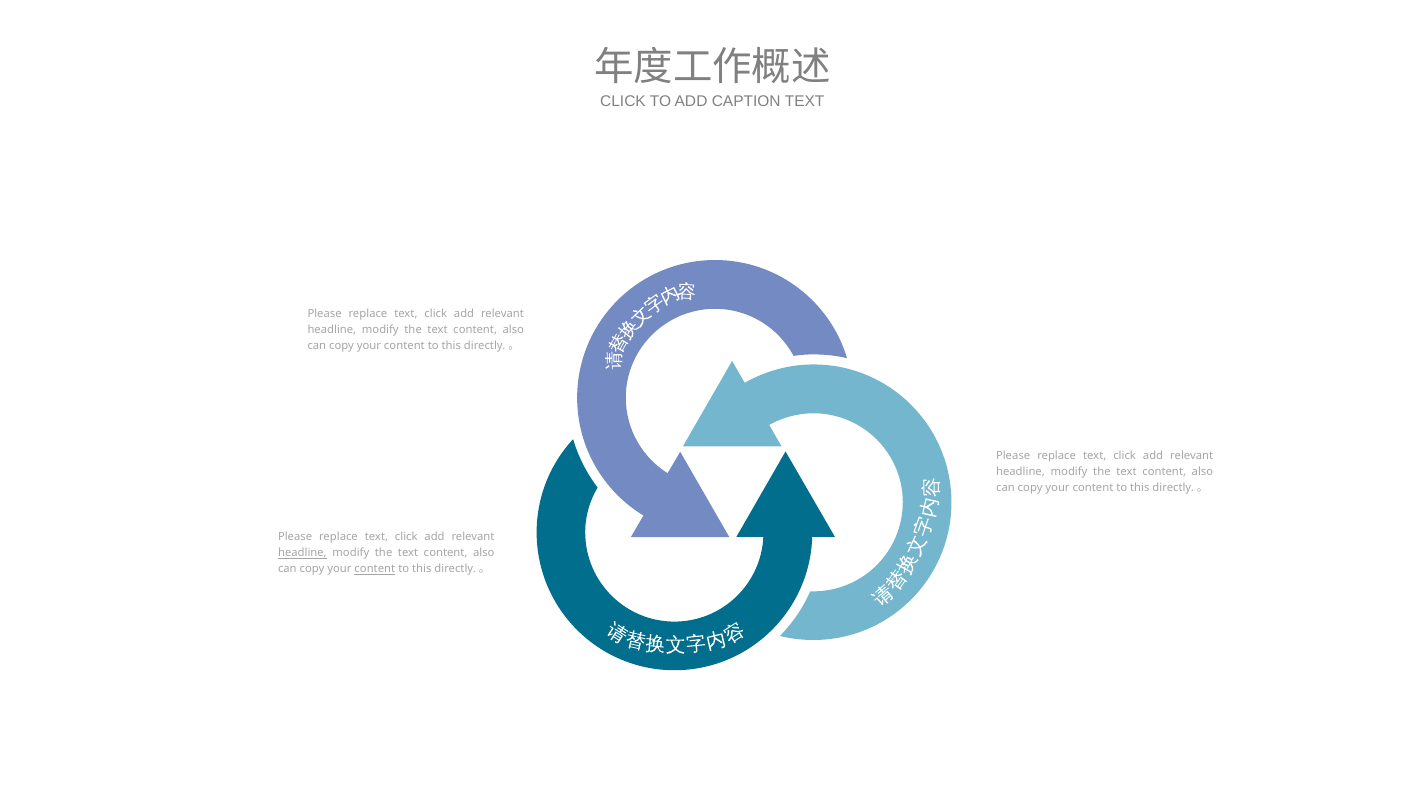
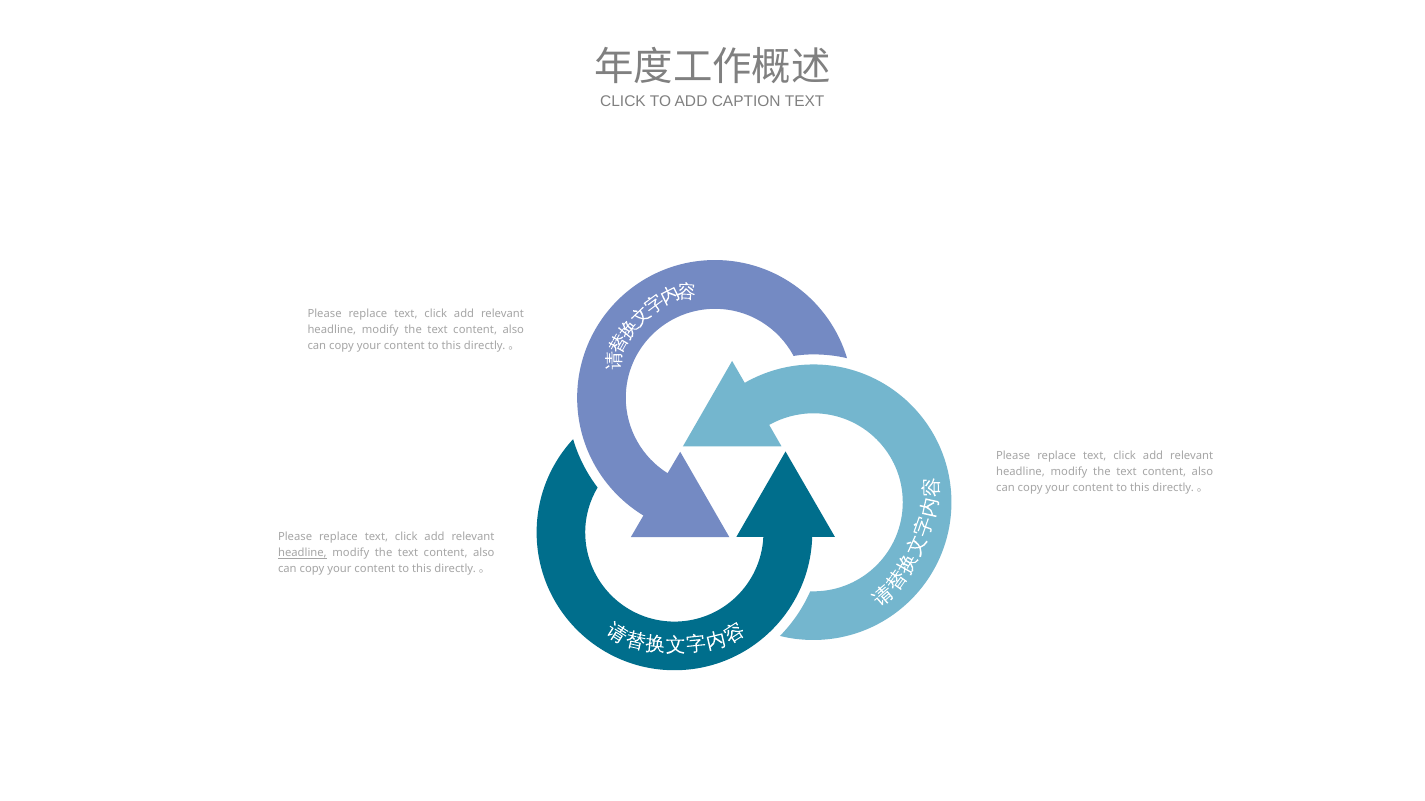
content at (375, 570) underline: present -> none
